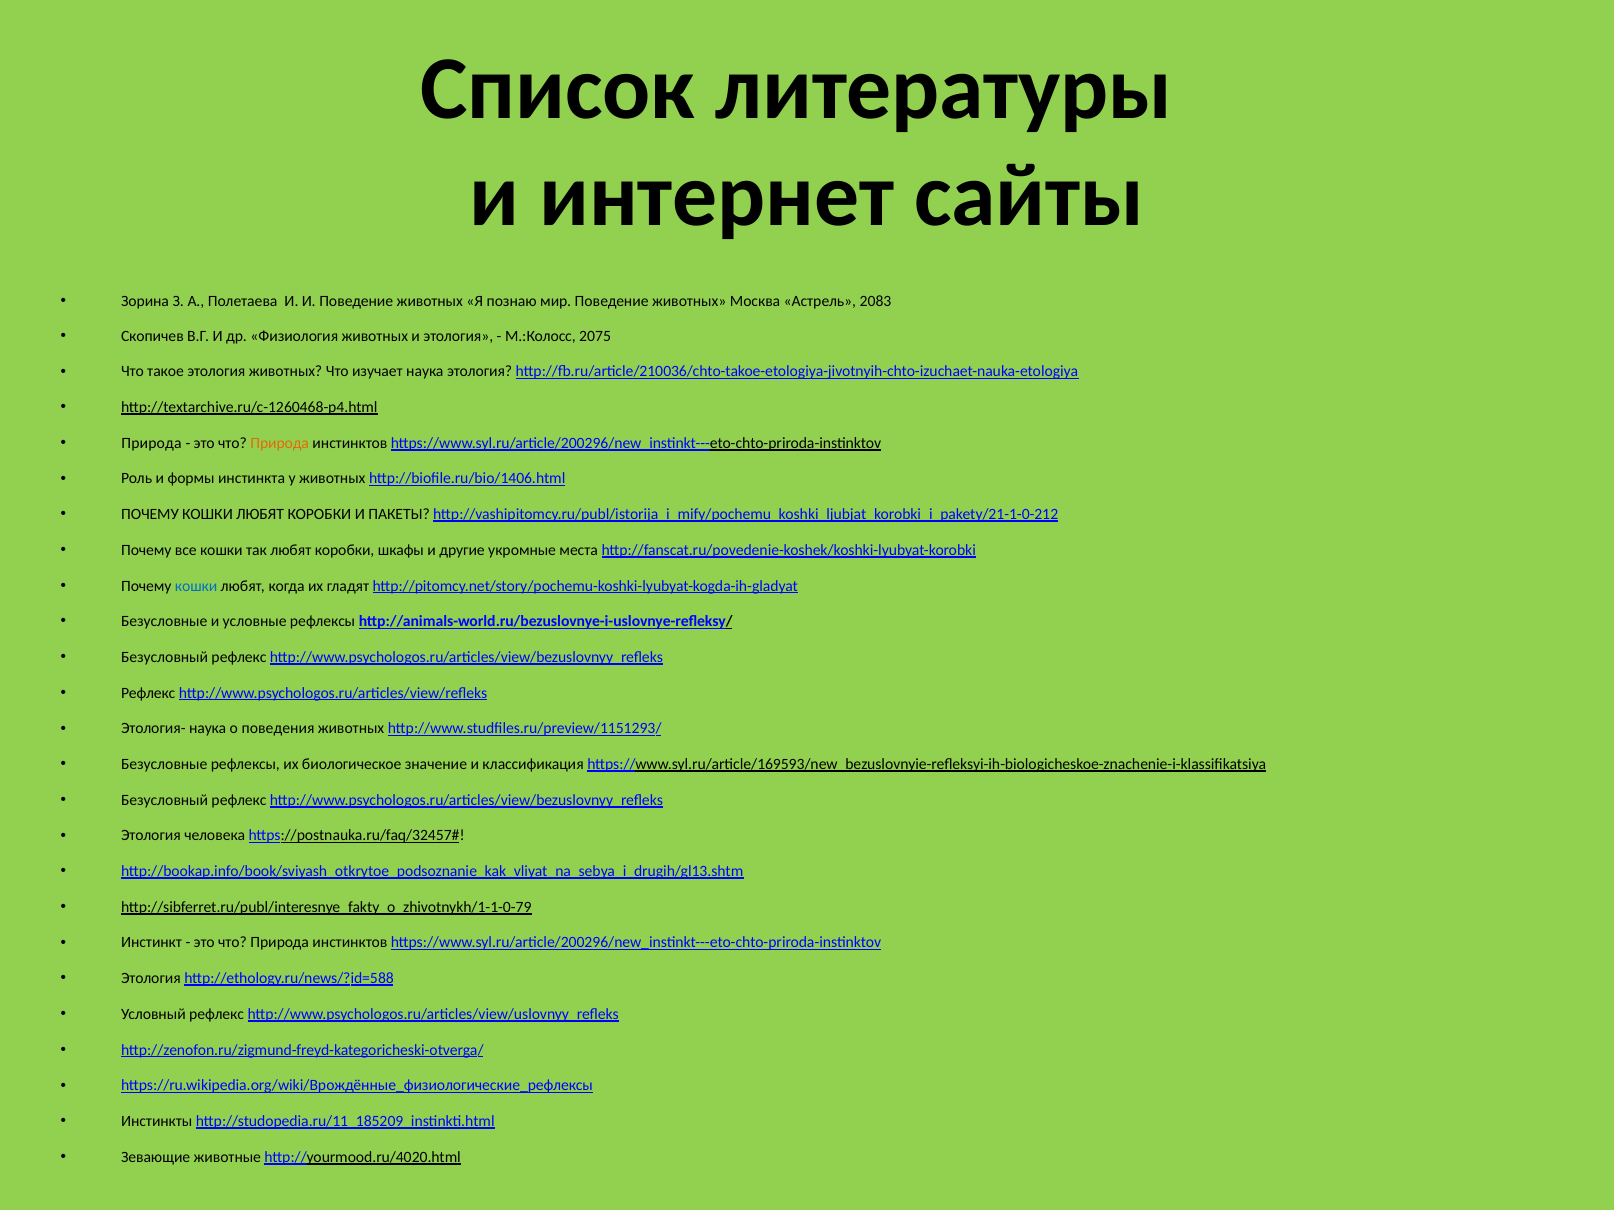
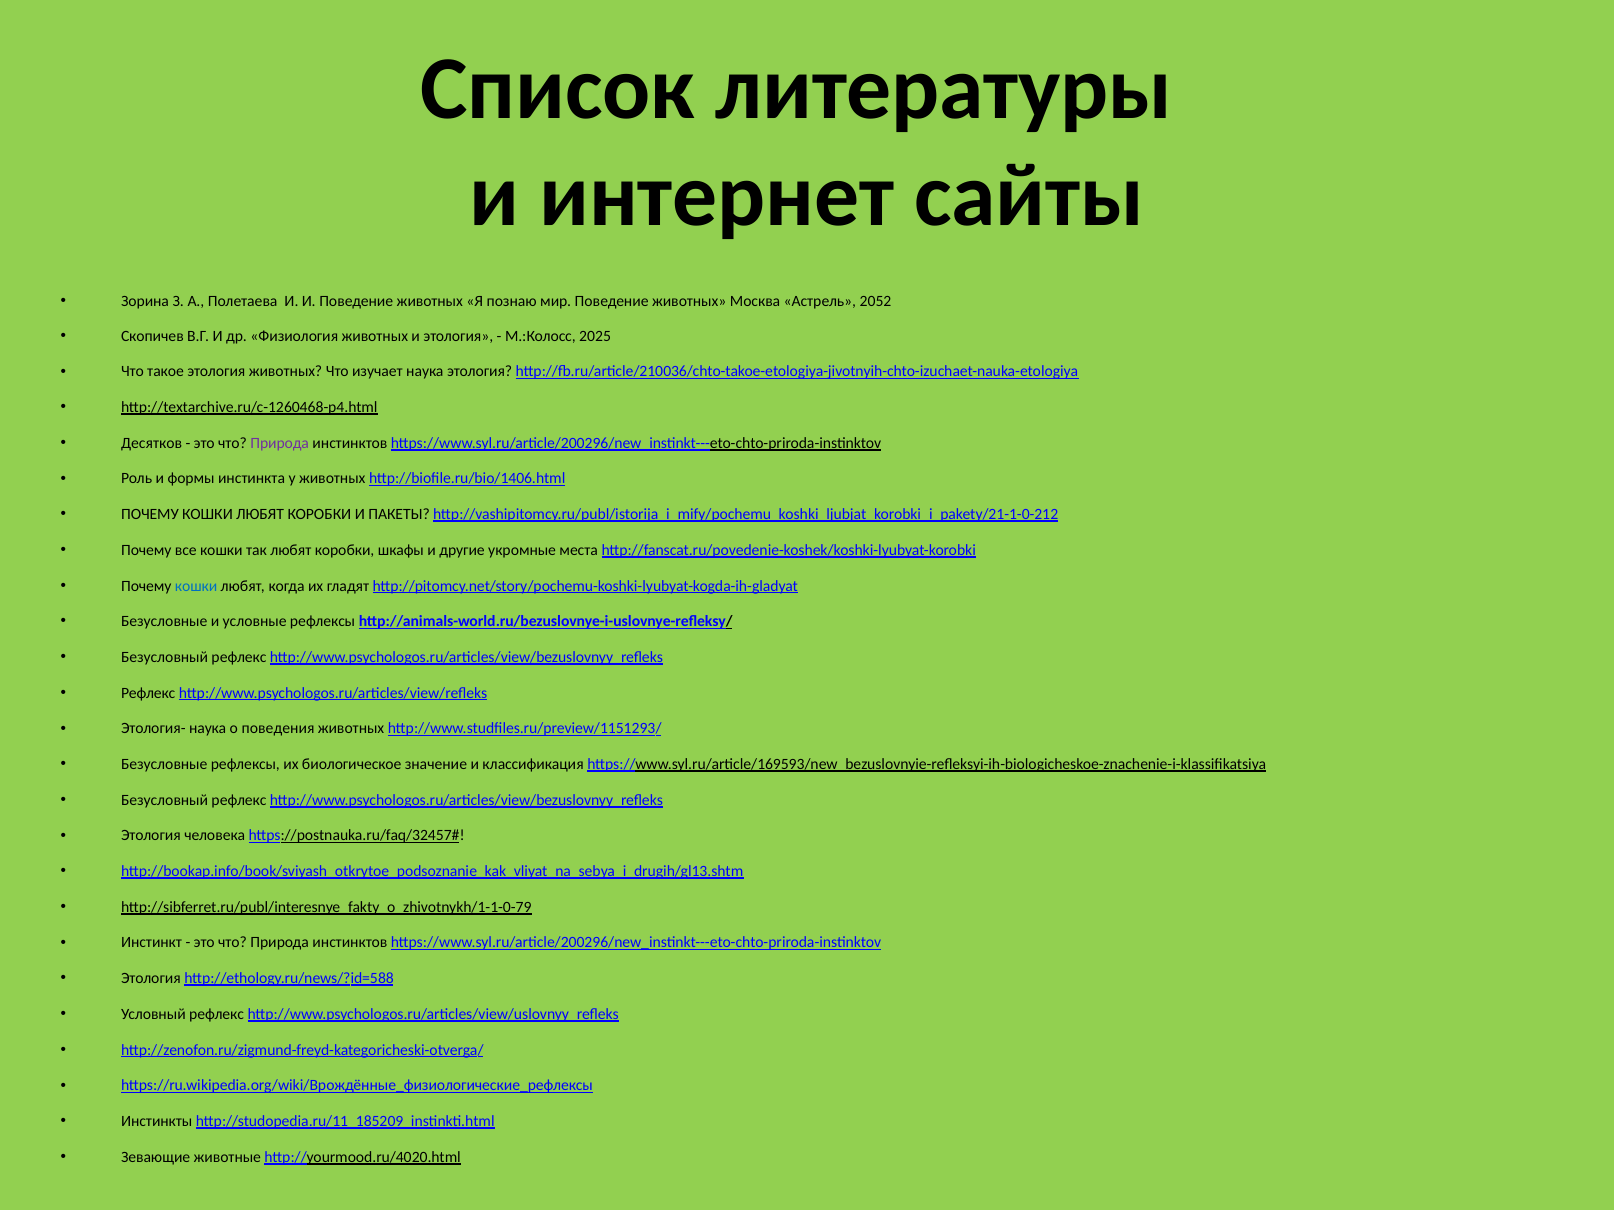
2083: 2083 -> 2052
2075: 2075 -> 2025
Природа at (152, 443): Природа -> Десятков
Природа at (280, 443) colour: orange -> purple
